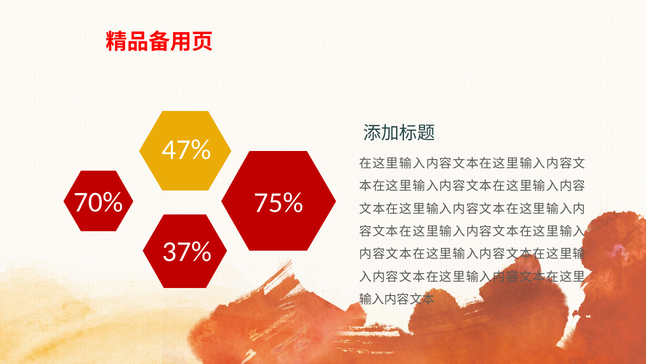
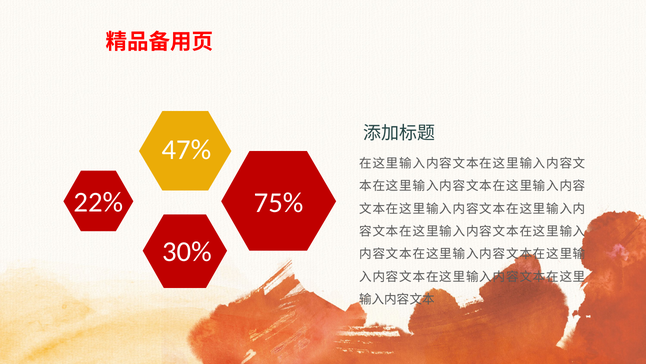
70%: 70% -> 22%
37%: 37% -> 30%
